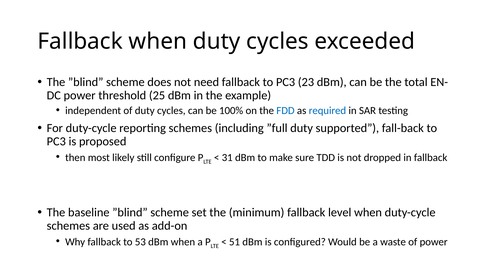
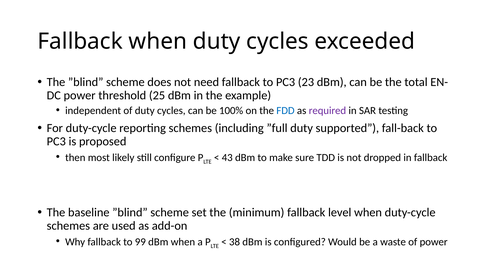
required colour: blue -> purple
31: 31 -> 43
53: 53 -> 99
51: 51 -> 38
